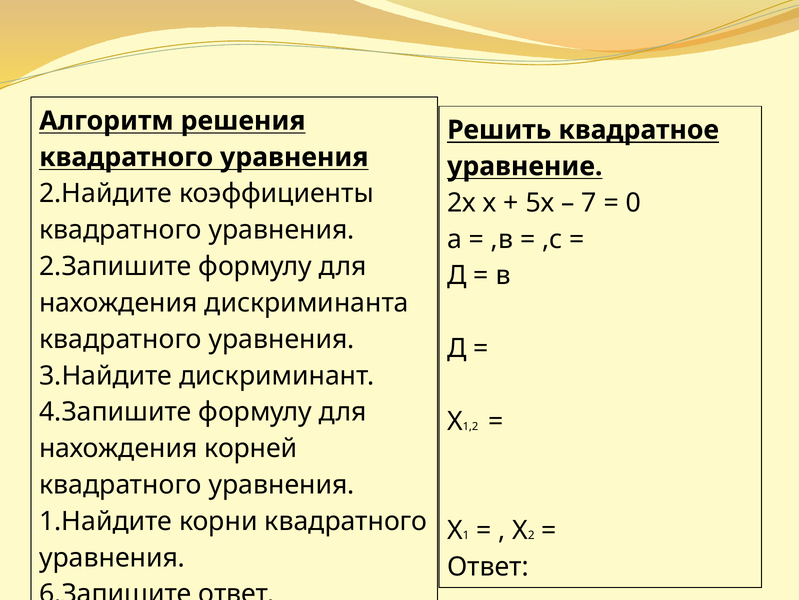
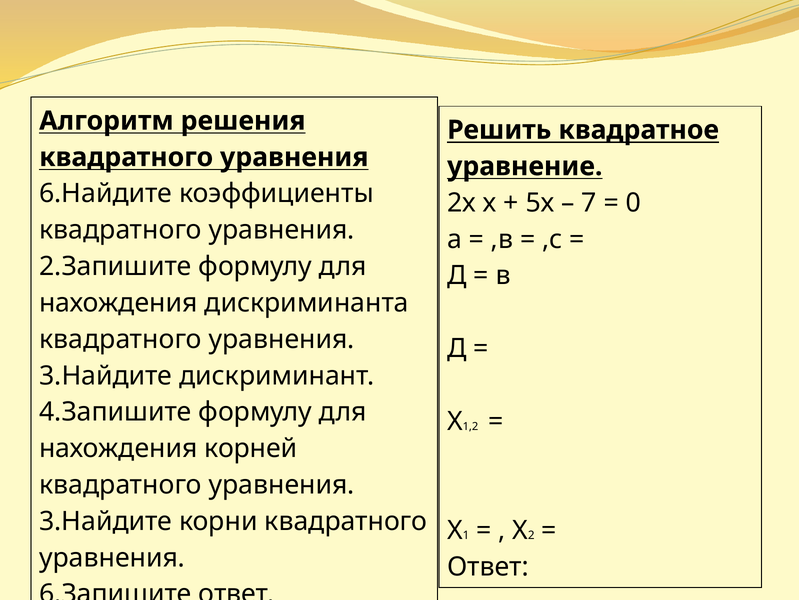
2.Найдите: 2.Найдите -> 6.Найдите
1.Найдите at (106, 521): 1.Найдите -> 3.Найдите
